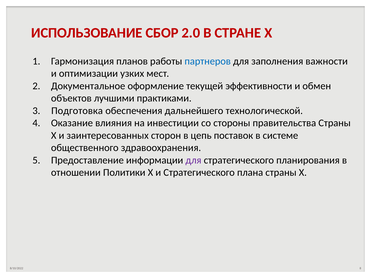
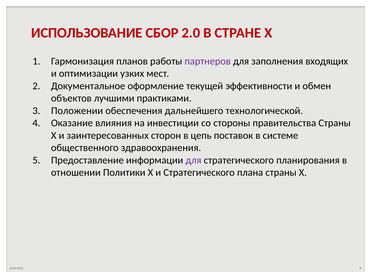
партнеров colour: blue -> purple
важности: важности -> входящих
Подготовка: Подготовка -> Положении
